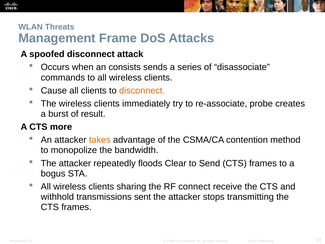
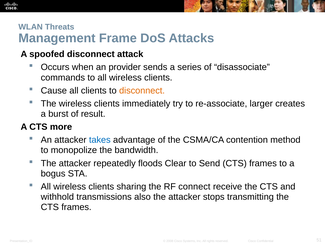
consists: consists -> provider
probe: probe -> larger
takes colour: orange -> blue
sent: sent -> also
